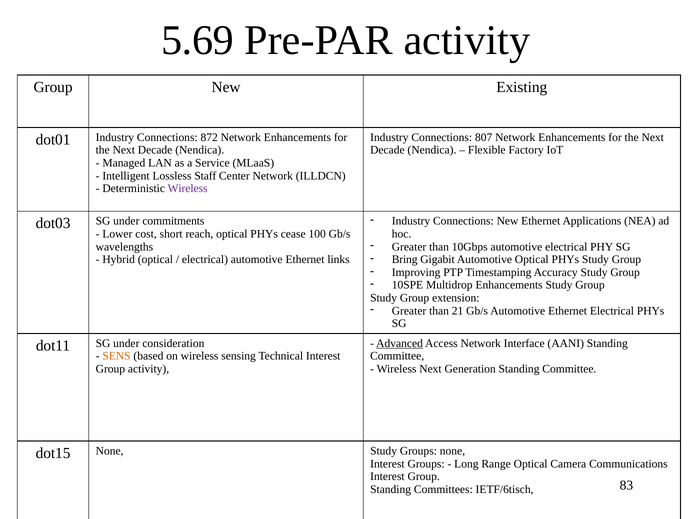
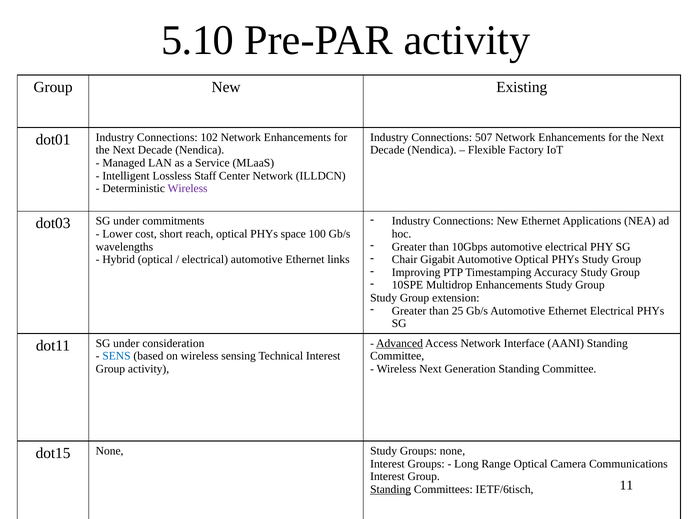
5.69: 5.69 -> 5.10
807: 807 -> 507
872: 872 -> 102
cease: cease -> space
Bring: Bring -> Chair
21: 21 -> 25
SENS colour: orange -> blue
Standing at (391, 489) underline: none -> present
83: 83 -> 11
